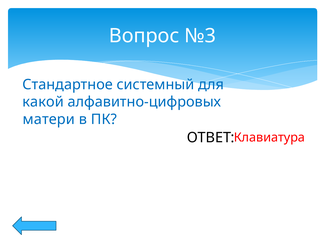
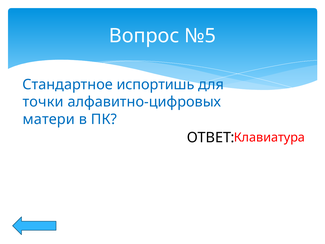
№3: №3 -> №5
системный: системный -> испортишь
какой: какой -> точки
